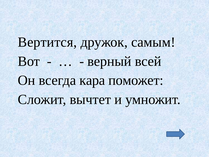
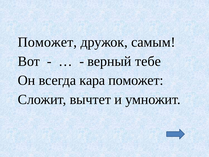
Вертится at (47, 42): Вертится -> Поможет
всей: всей -> тебе
